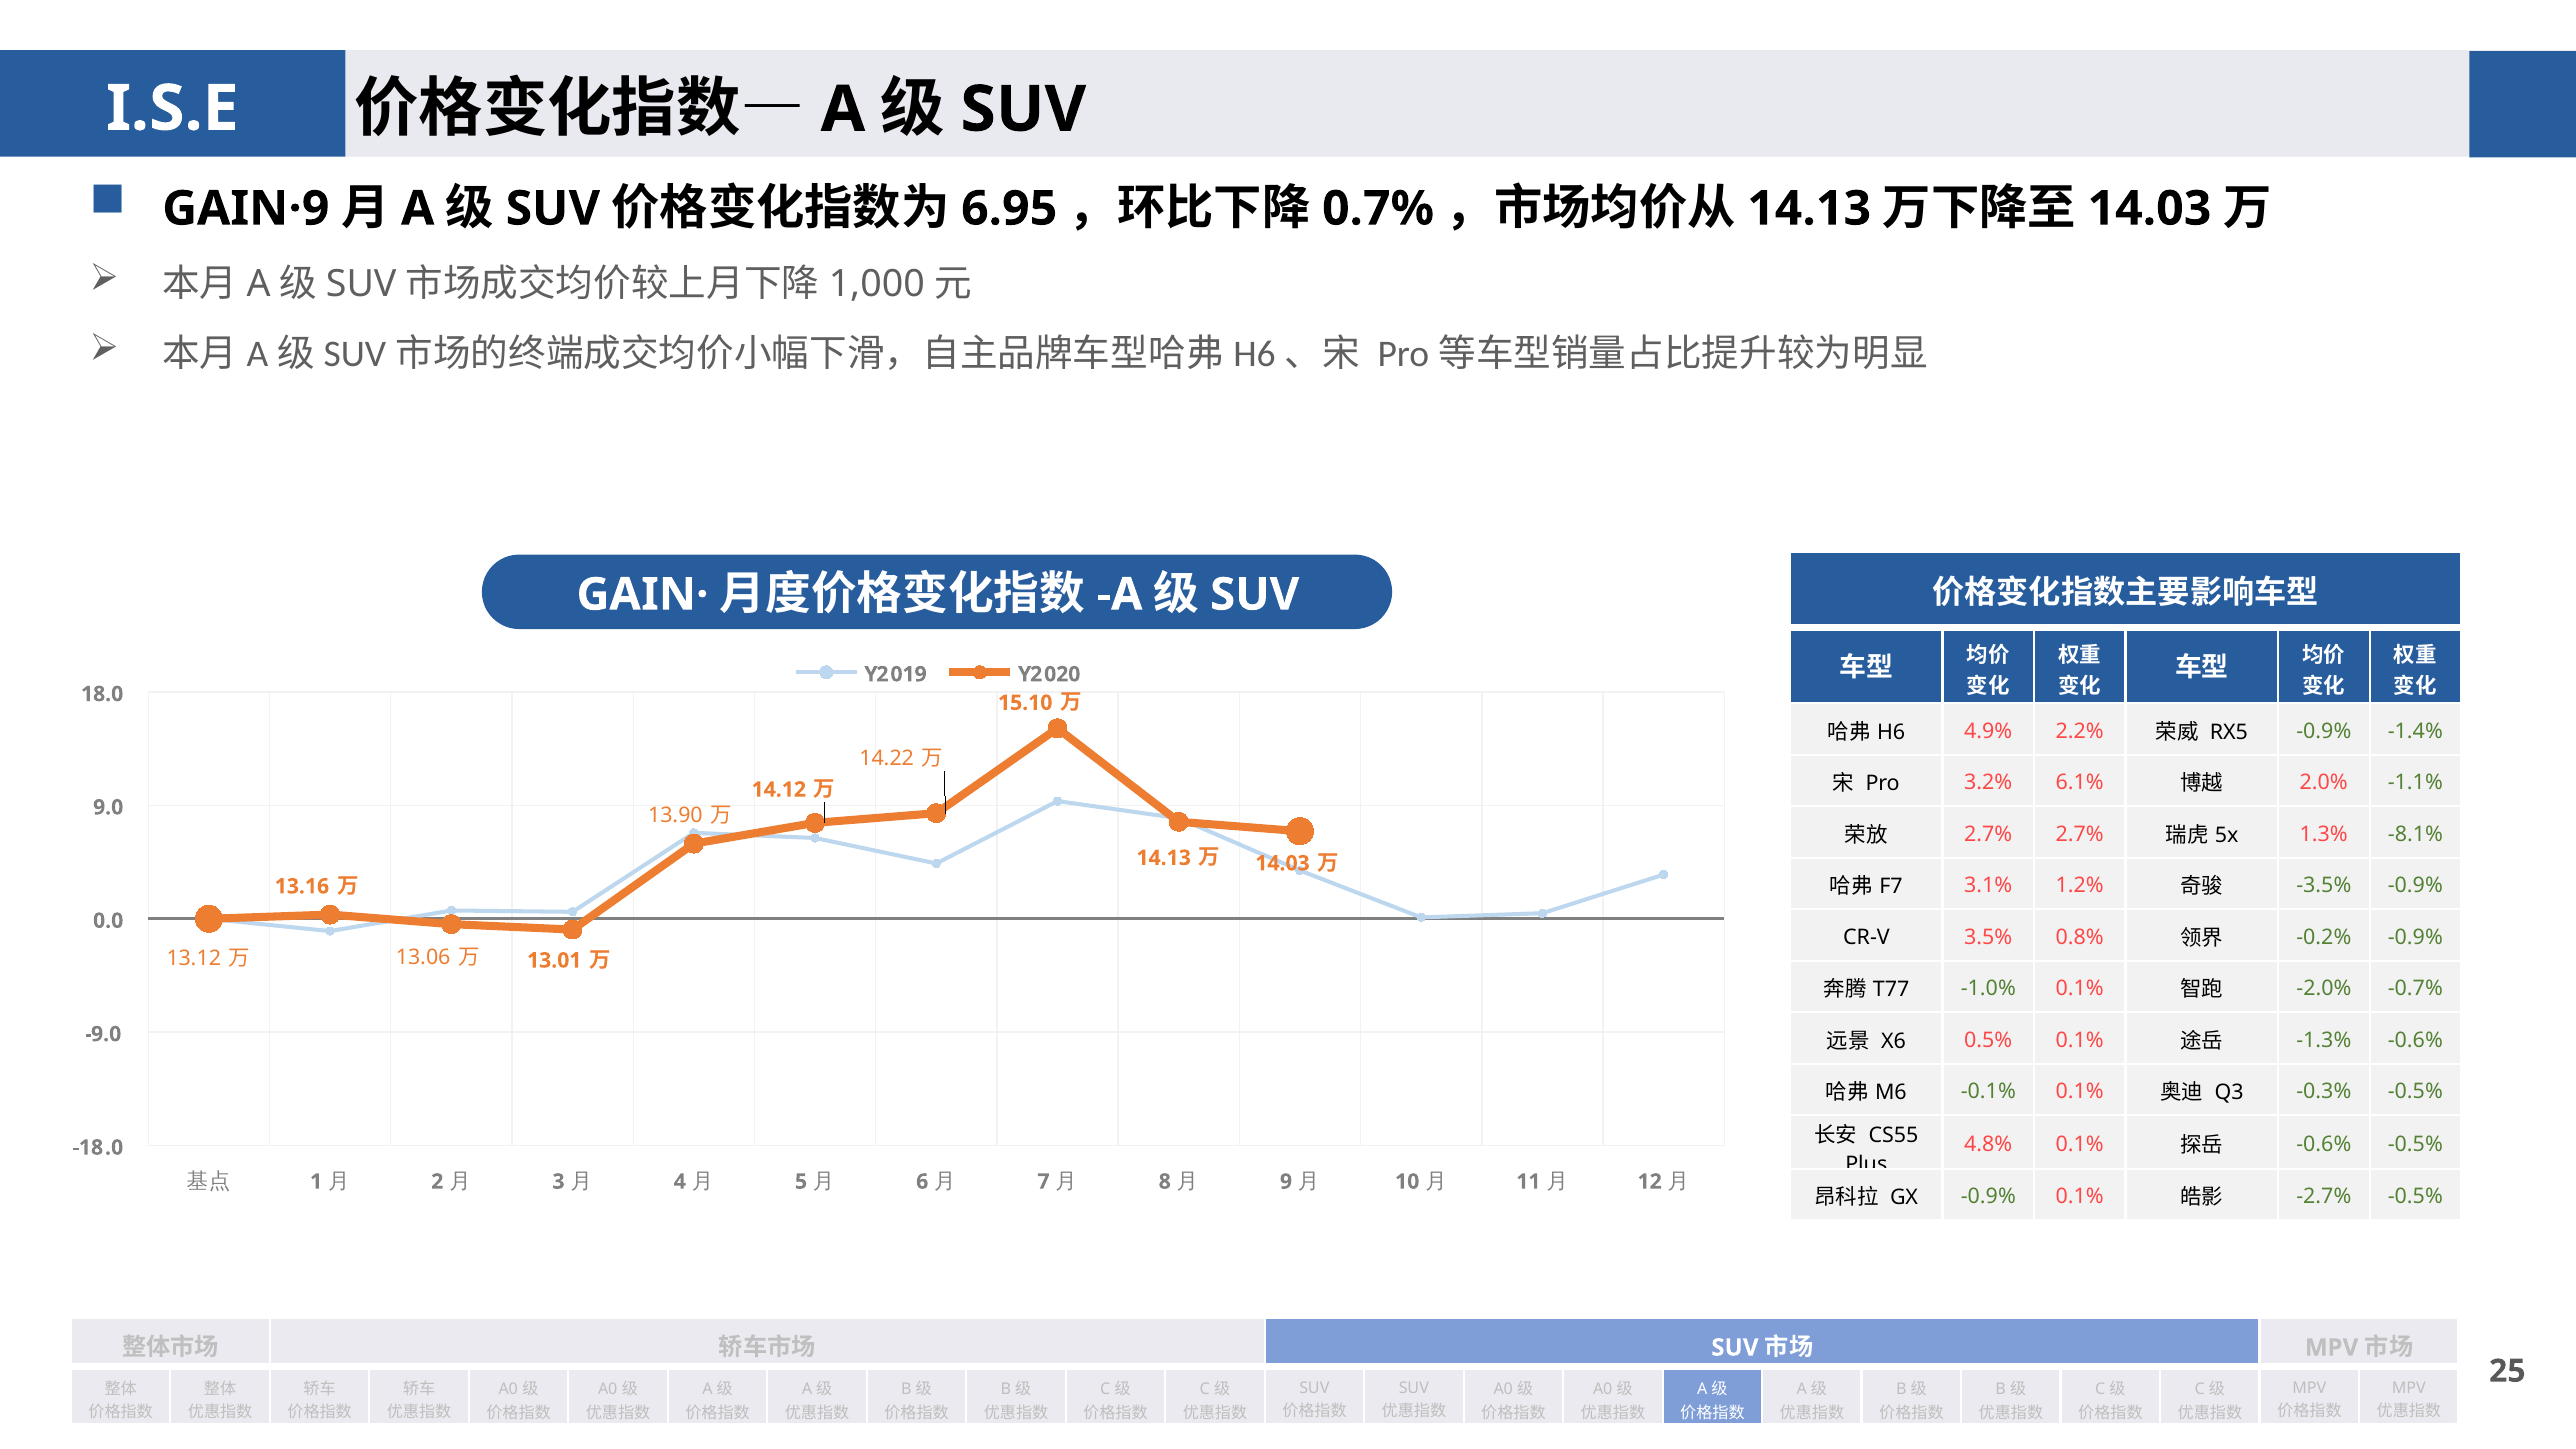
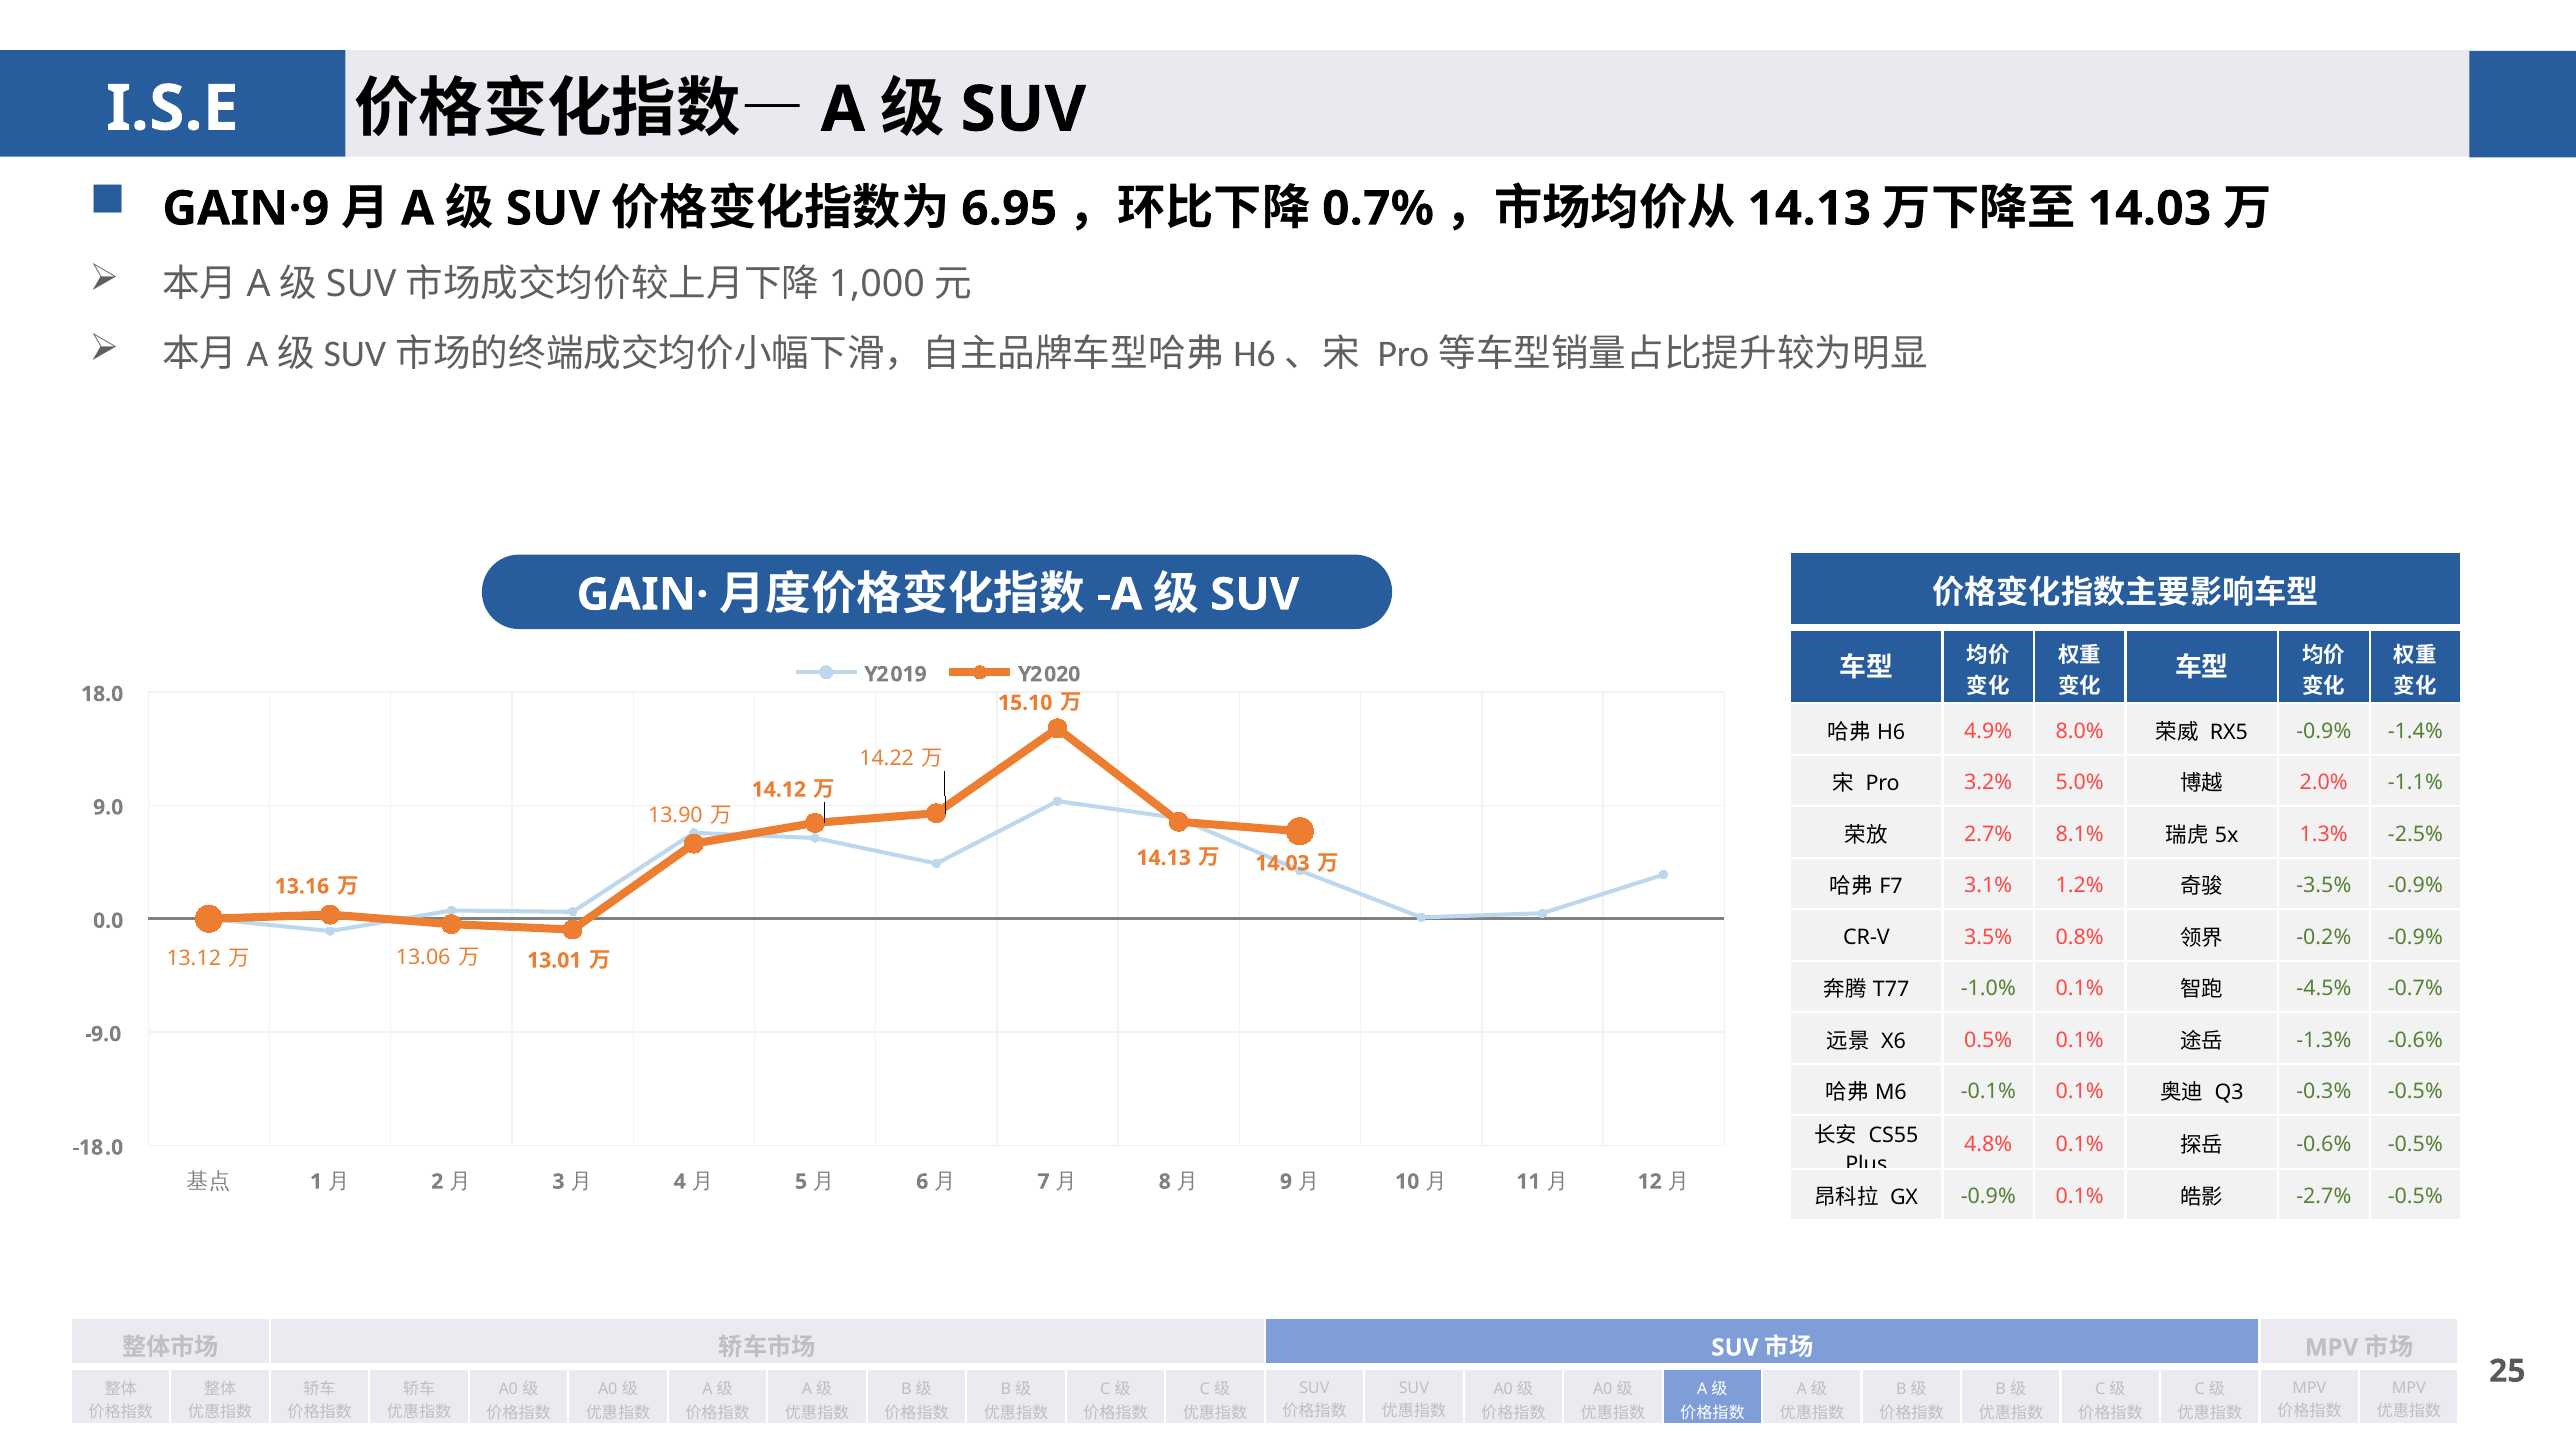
2.2%: 2.2% -> 8.0%
6.1%: 6.1% -> 5.0%
2.7% 2.7%: 2.7% -> 8.1%
-8.1%: -8.1% -> -2.5%
-2.0%: -2.0% -> -4.5%
